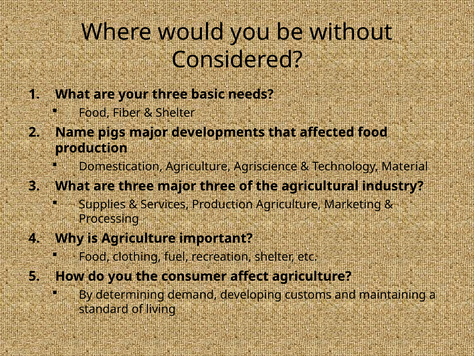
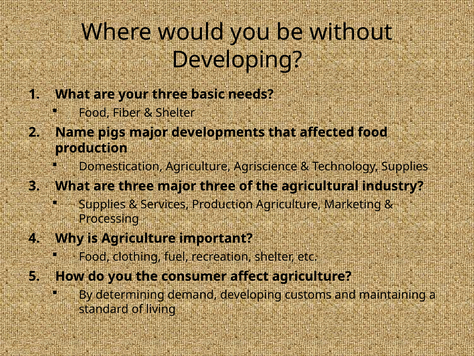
Considered at (237, 60): Considered -> Developing
Technology Material: Material -> Supplies
